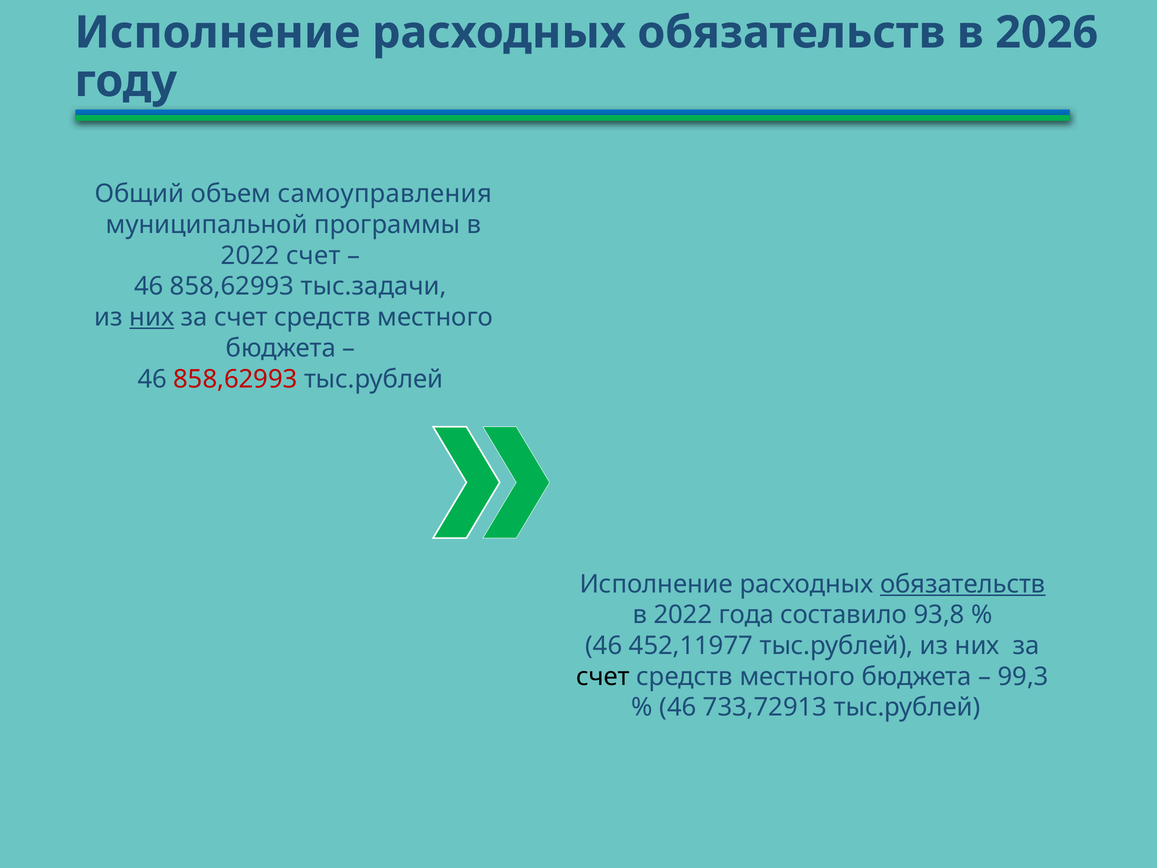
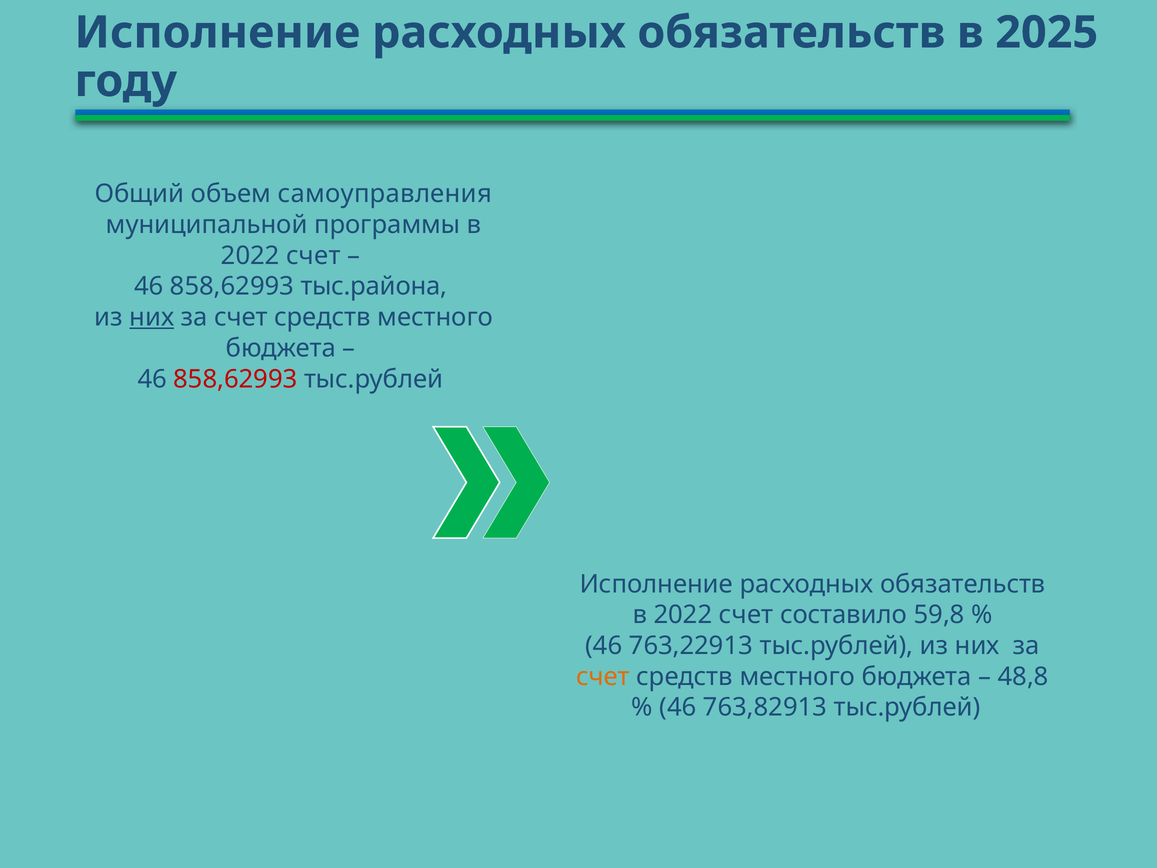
2026: 2026 -> 2025
тыс.задачи: тыс.задачи -> тыс.района
обязательств at (963, 584) underline: present -> none
года at (746, 615): года -> счет
93,8: 93,8 -> 59,8
452,11977: 452,11977 -> 763,22913
счет at (603, 676) colour: black -> orange
99,3: 99,3 -> 48,8
733,72913: 733,72913 -> 763,82913
